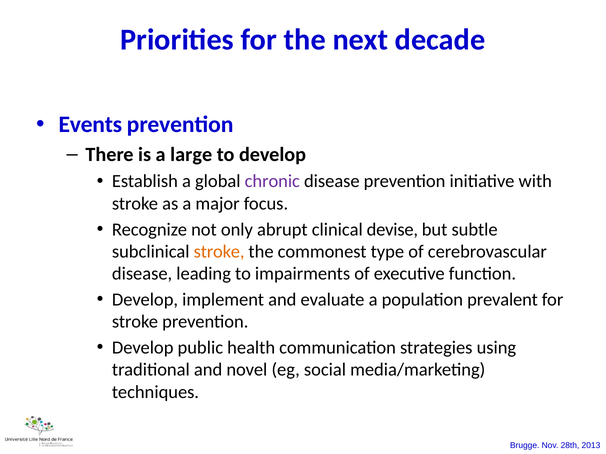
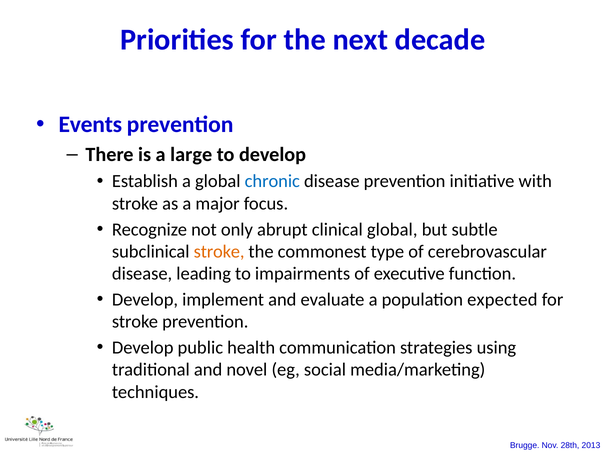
chronic colour: purple -> blue
clinical devise: devise -> global
prevalent: prevalent -> expected
